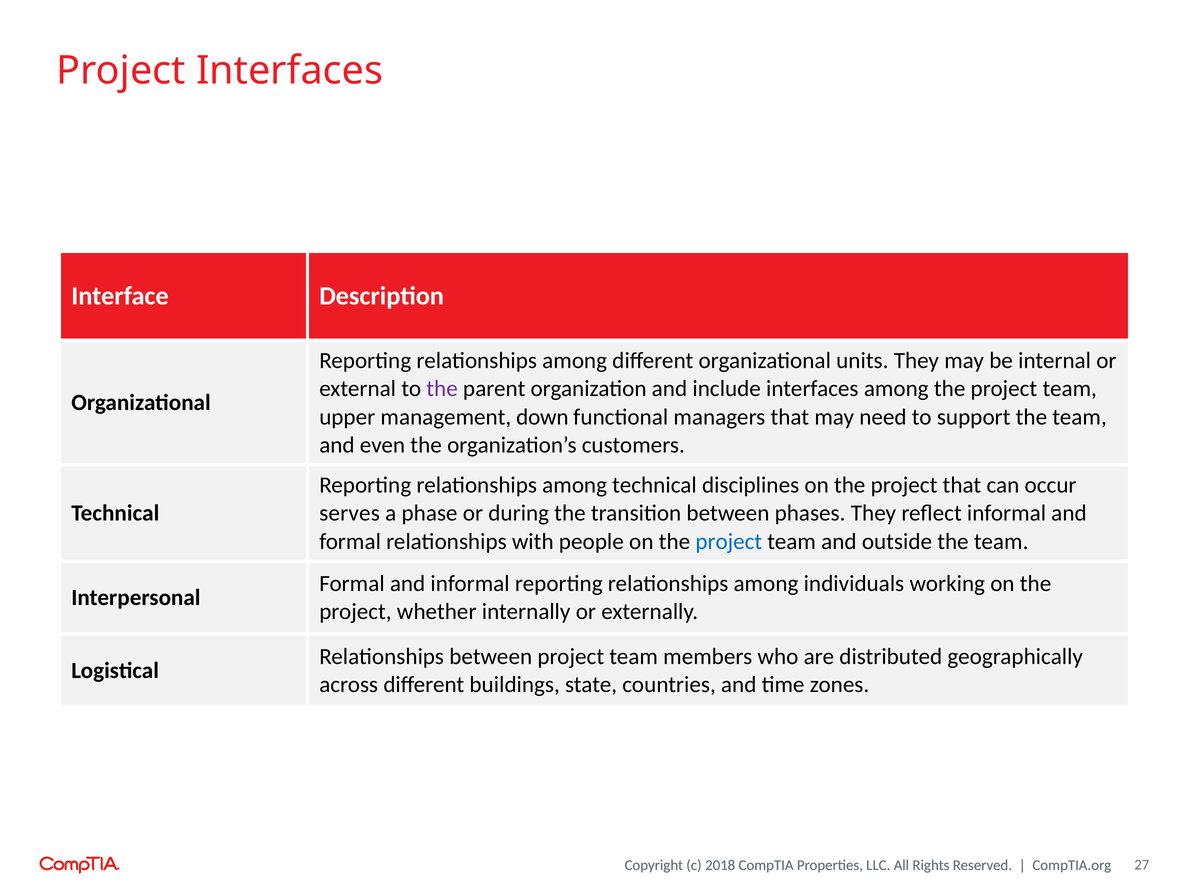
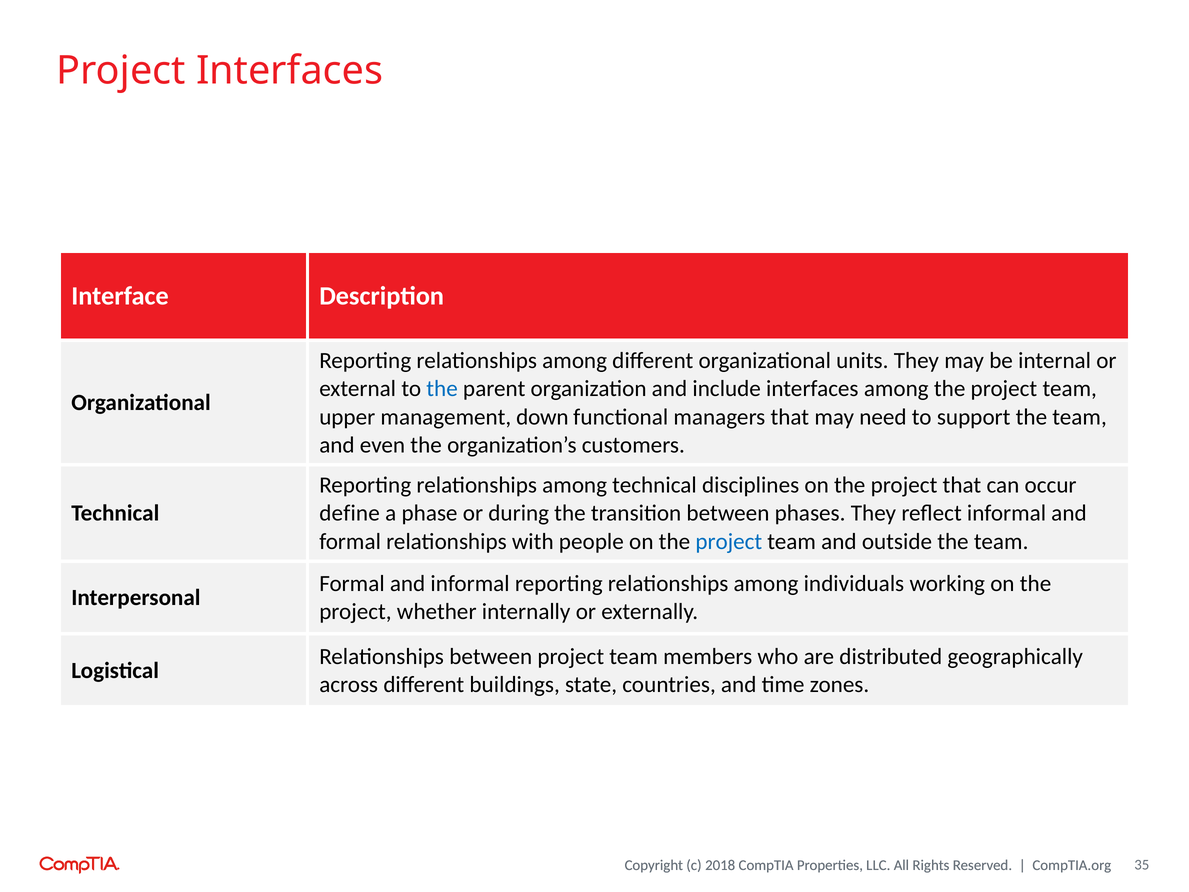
the at (442, 389) colour: purple -> blue
serves: serves -> define
27: 27 -> 35
